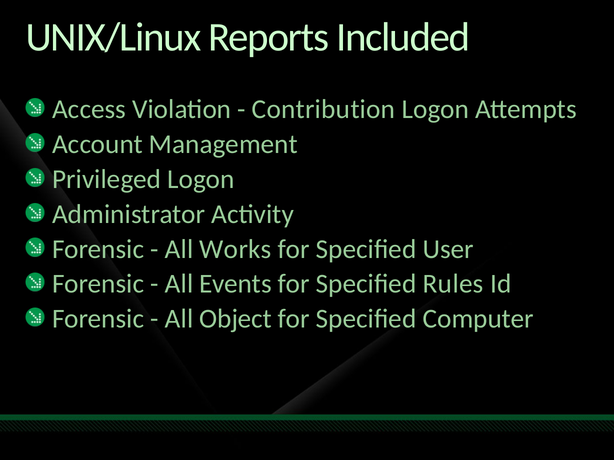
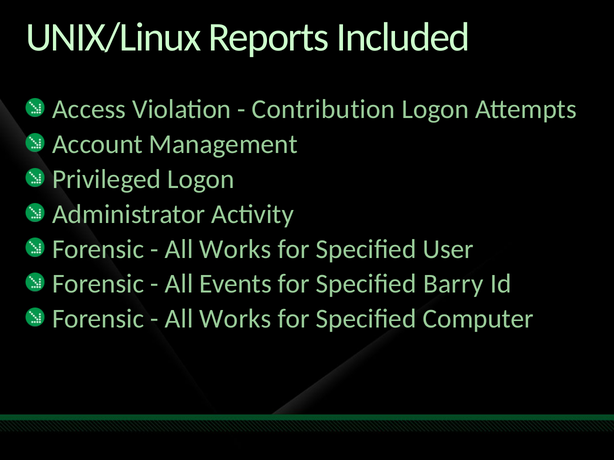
Rules: Rules -> Barry
Object at (236, 319): Object -> Works
